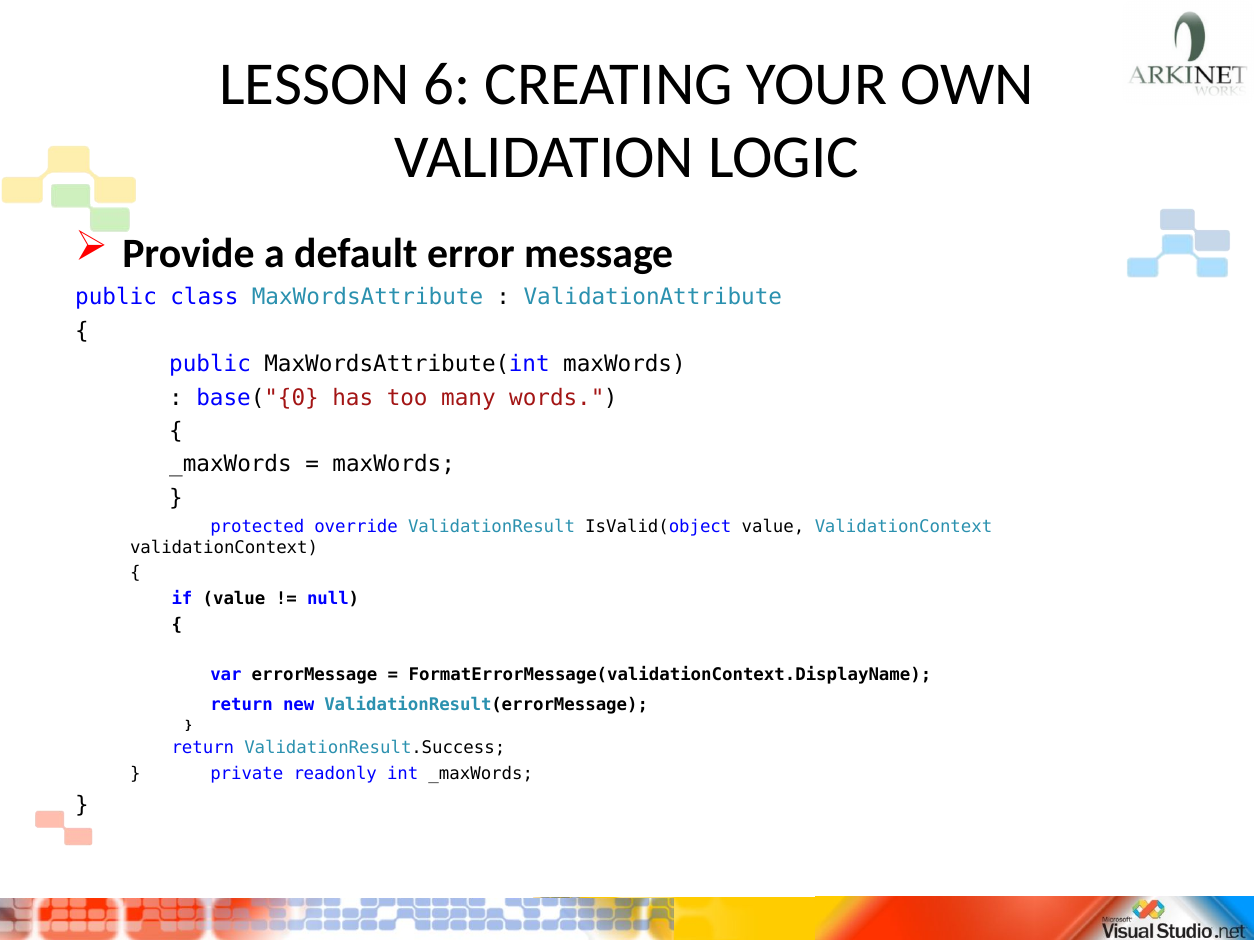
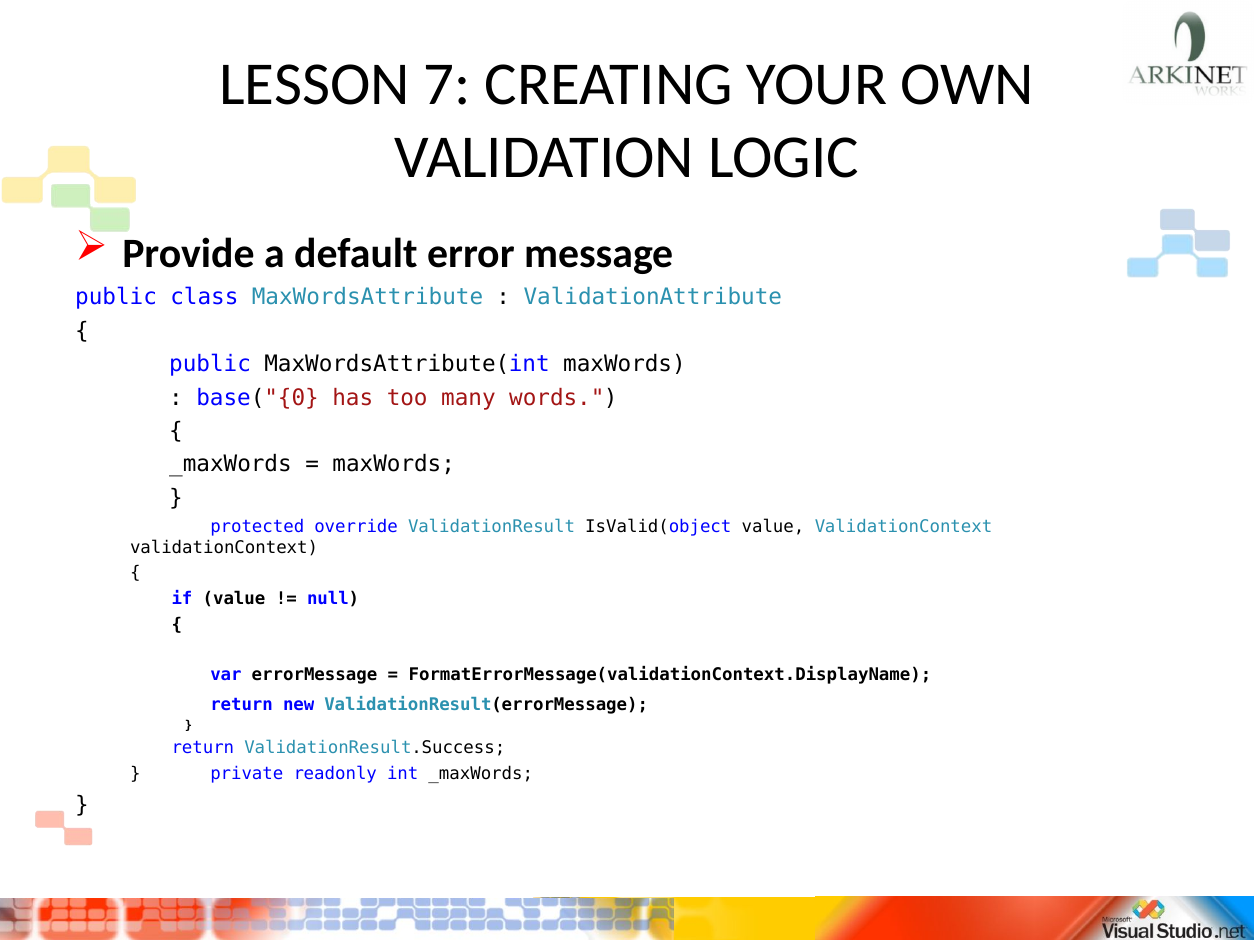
6: 6 -> 7
